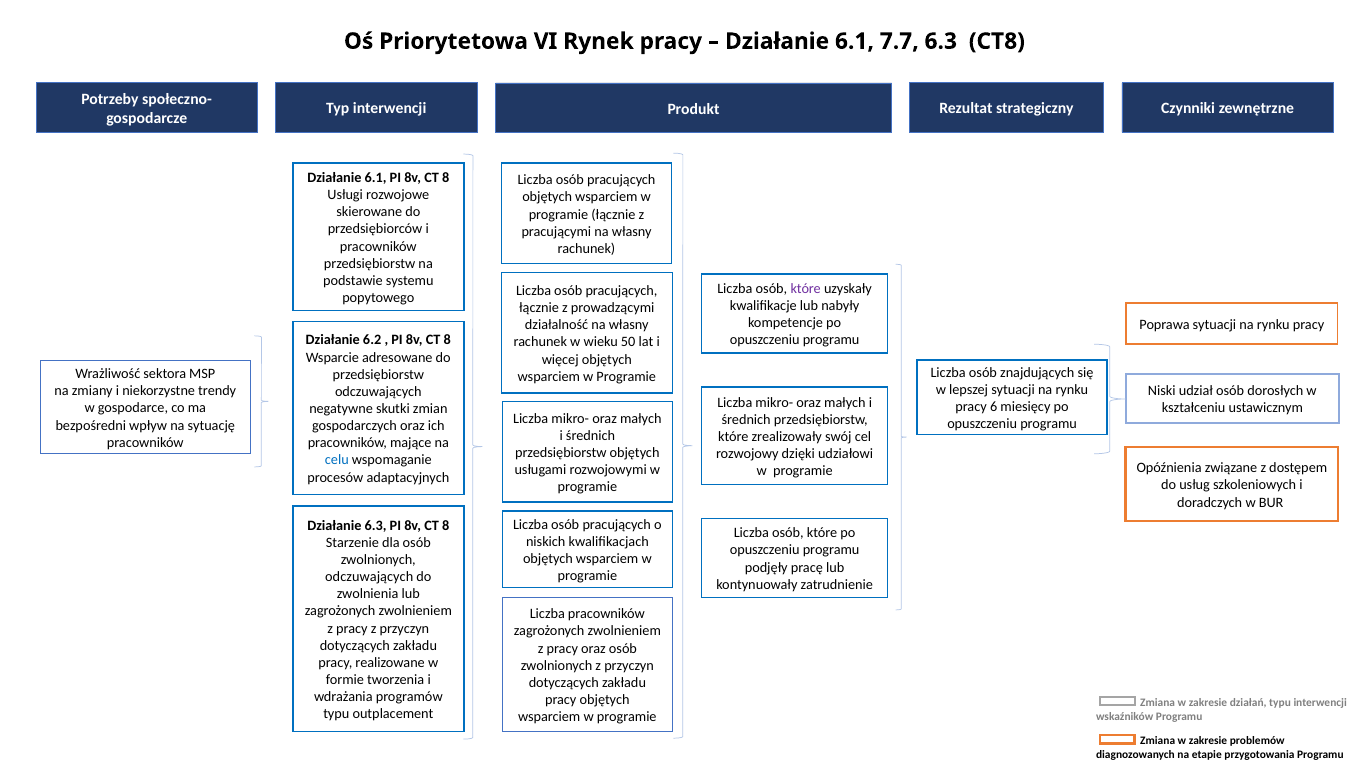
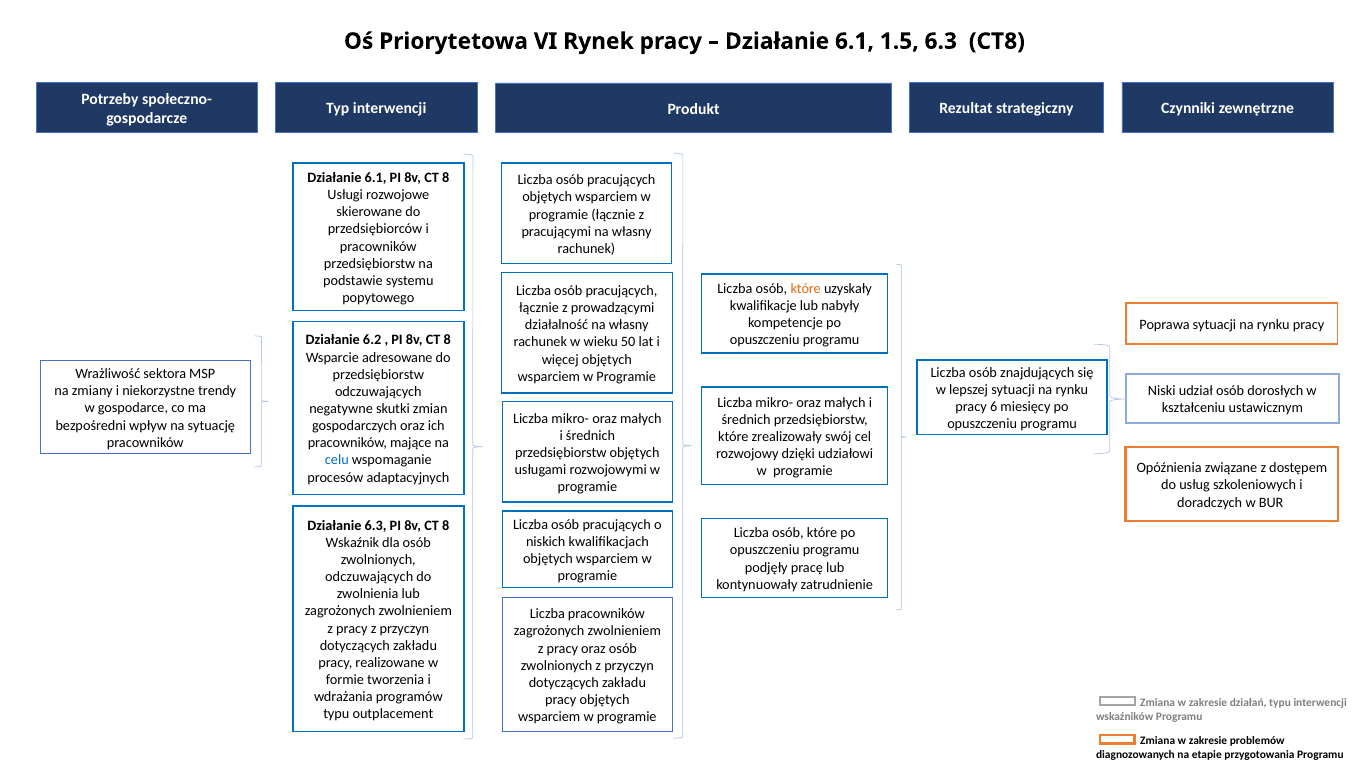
7.7: 7.7 -> 1.5
które at (806, 289) colour: purple -> orange
Starzenie: Starzenie -> Wskaźnik
